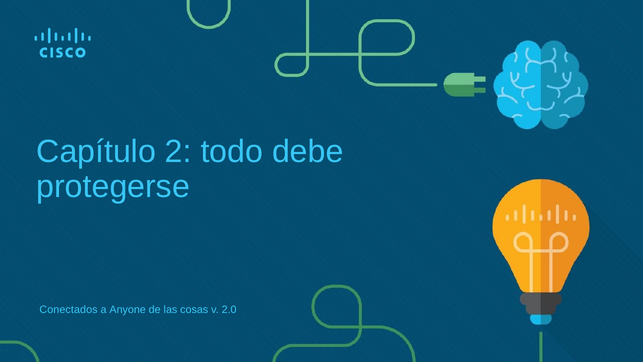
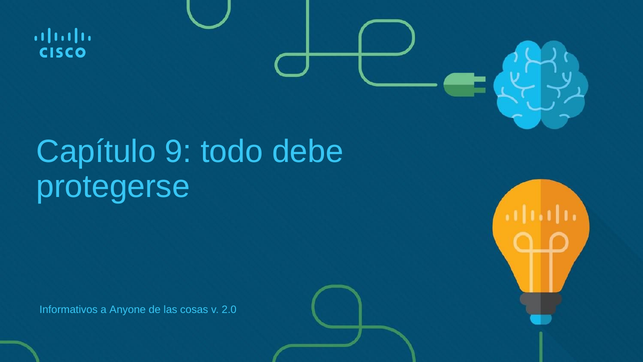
2: 2 -> 9
Conectados: Conectados -> Informativos
